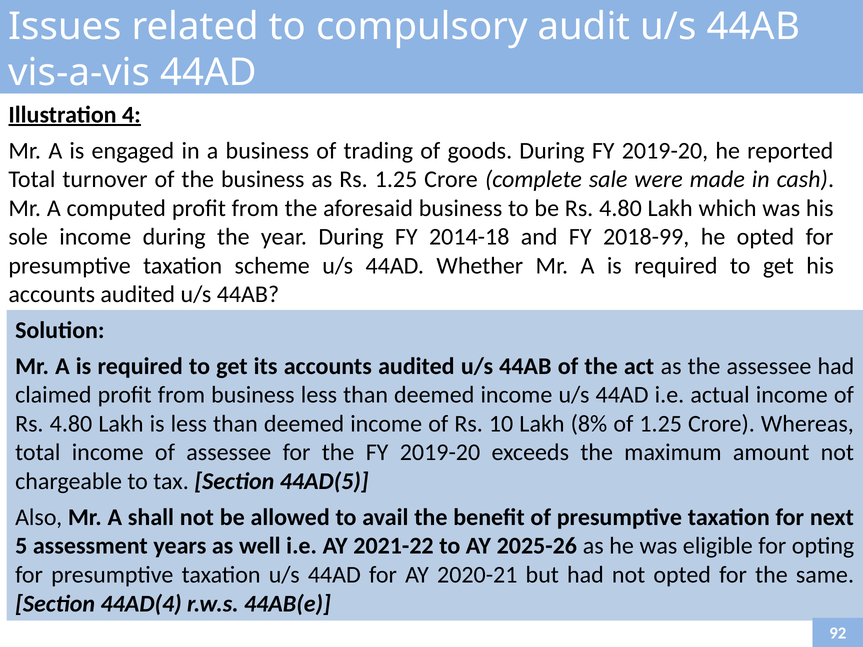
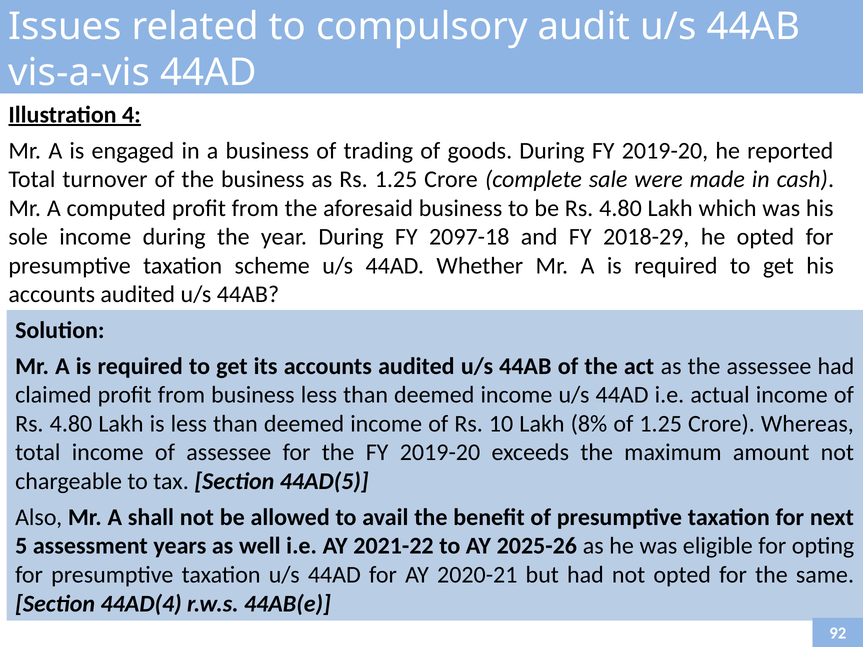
2014-18: 2014-18 -> 2097-18
2018-99: 2018-99 -> 2018-29
